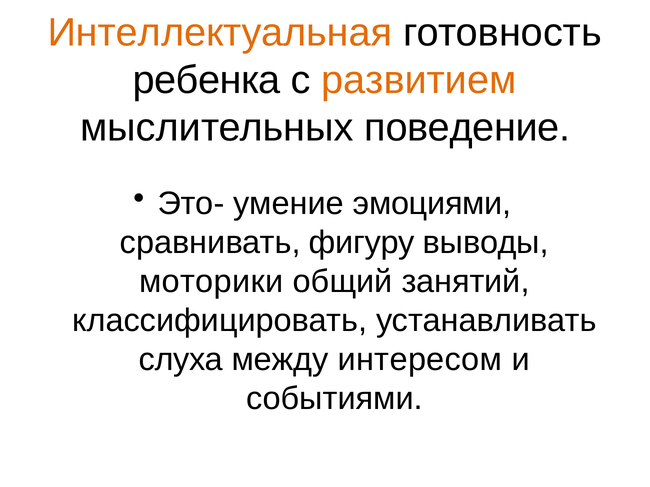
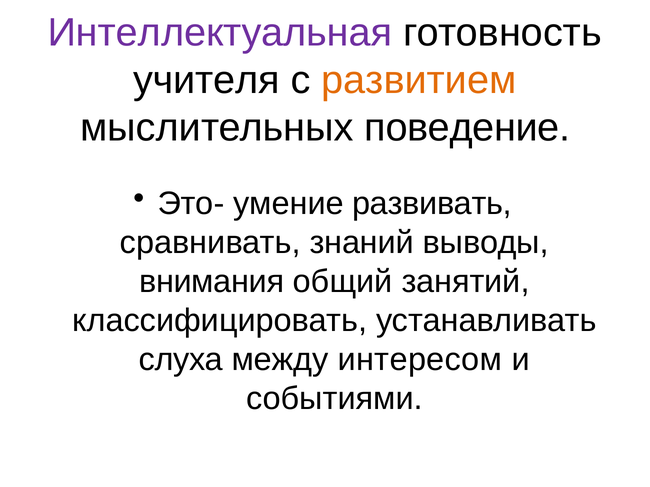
Интеллектуальная colour: orange -> purple
ребенка: ребенка -> учителя
эмоциями: эмоциями -> развивать
фигуру: фигуру -> знаний
моторики: моторики -> внимания
